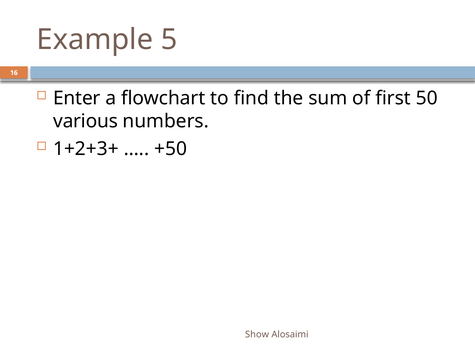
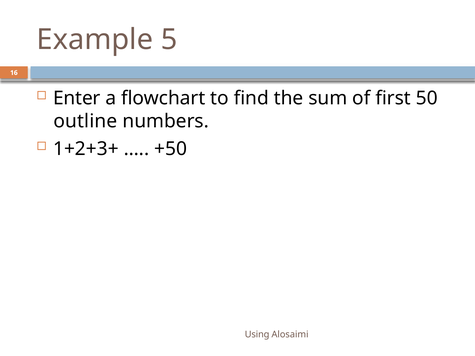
various: various -> outline
Show: Show -> Using
